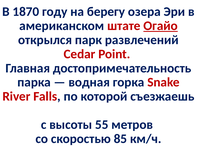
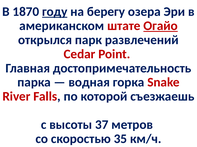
году underline: none -> present
55: 55 -> 37
85: 85 -> 35
